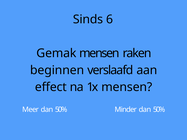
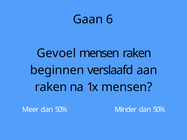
Sinds: Sinds -> Gaan
Gemak: Gemak -> Gevoel
effect at (51, 87): effect -> raken
